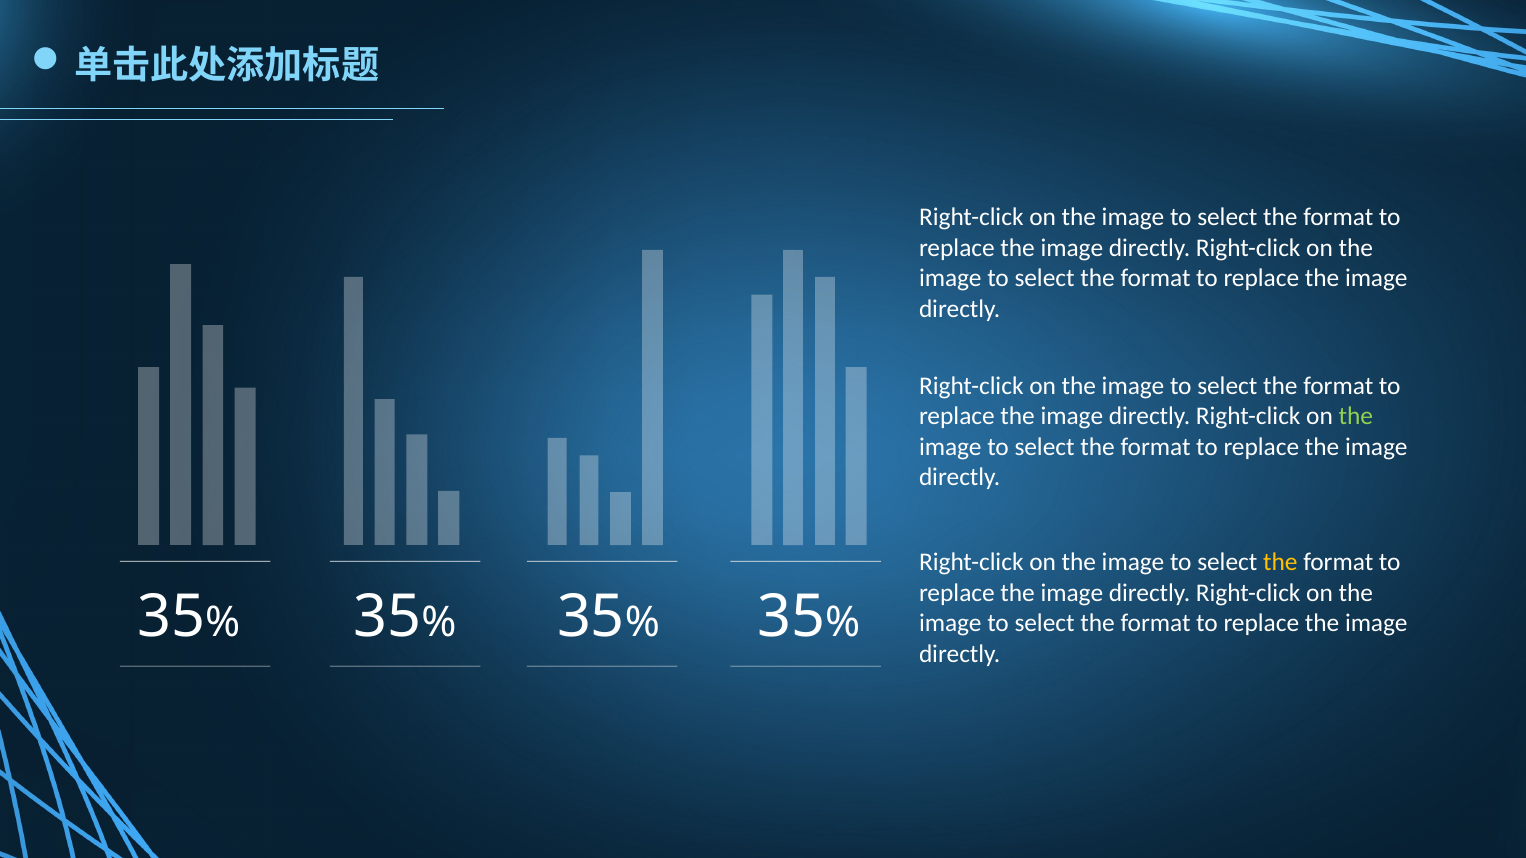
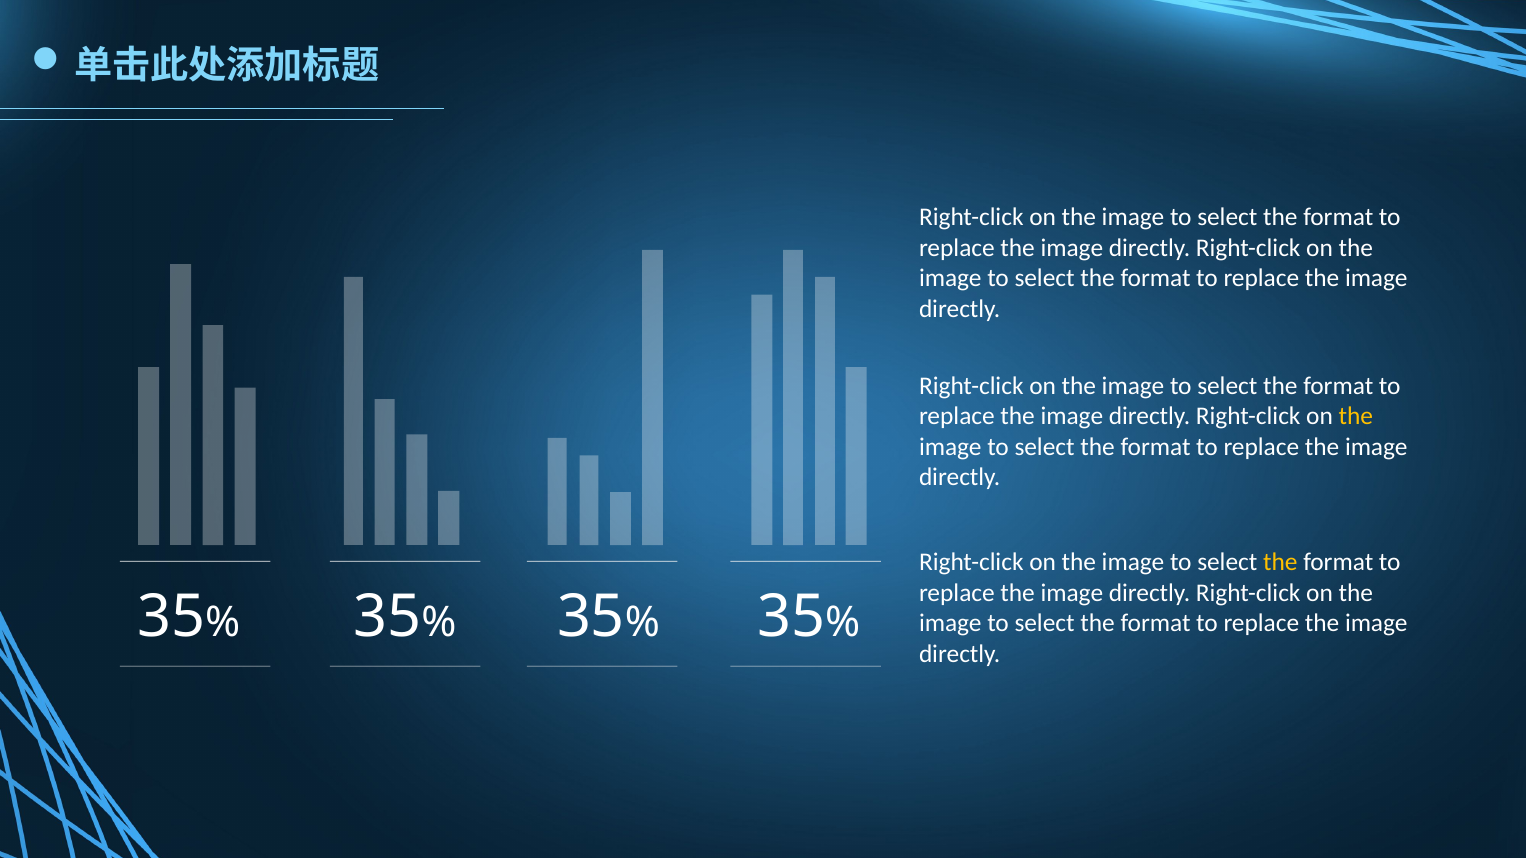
the at (1356, 416) colour: light green -> yellow
